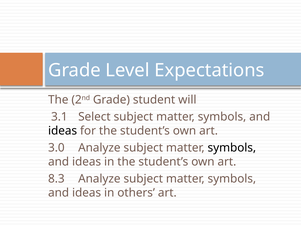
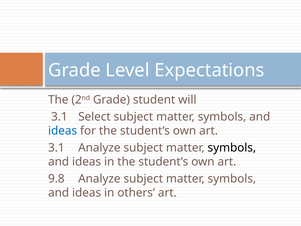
ideas at (63, 131) colour: black -> blue
3.0 at (56, 148): 3.0 -> 3.1
8.3: 8.3 -> 9.8
